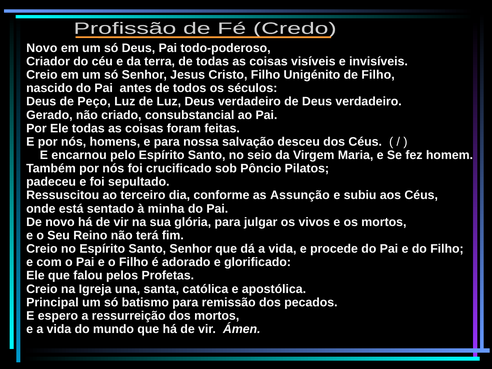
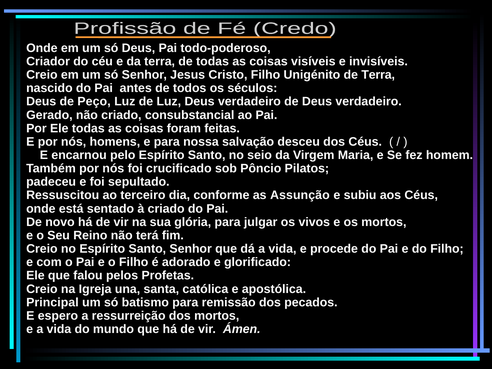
Novo at (42, 48): Novo -> Onde
de Filho: Filho -> Terra
à minha: minha -> criado
